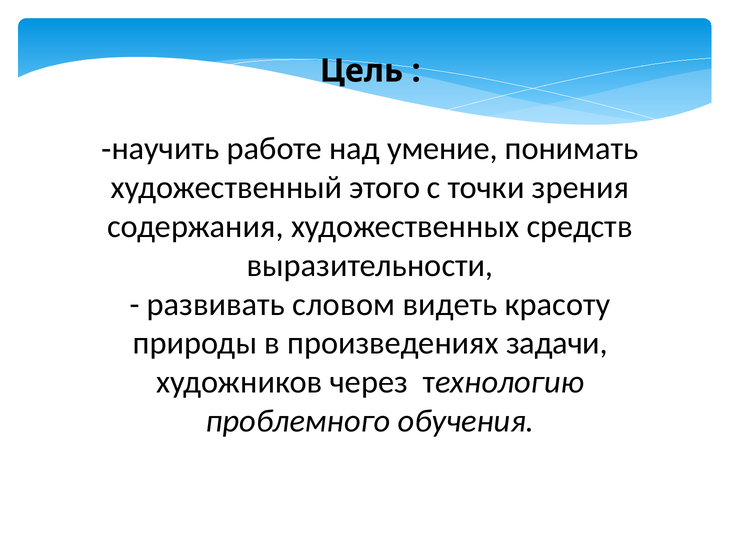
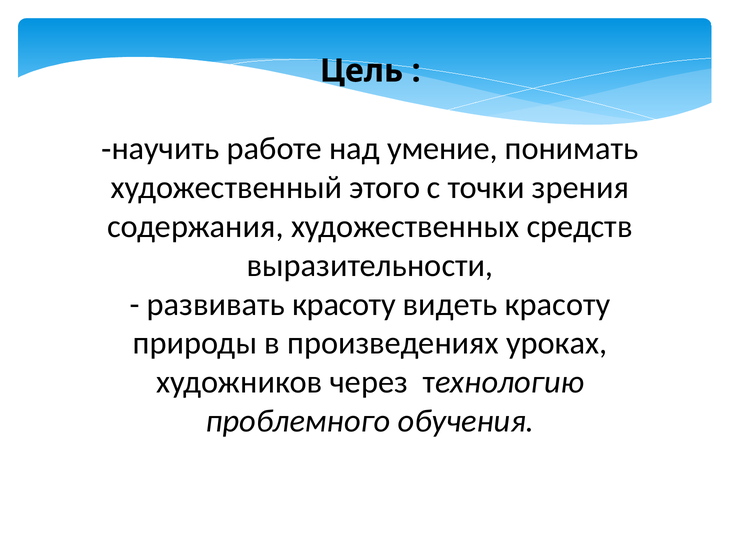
развивать словом: словом -> красоту
задачи: задачи -> уроках
